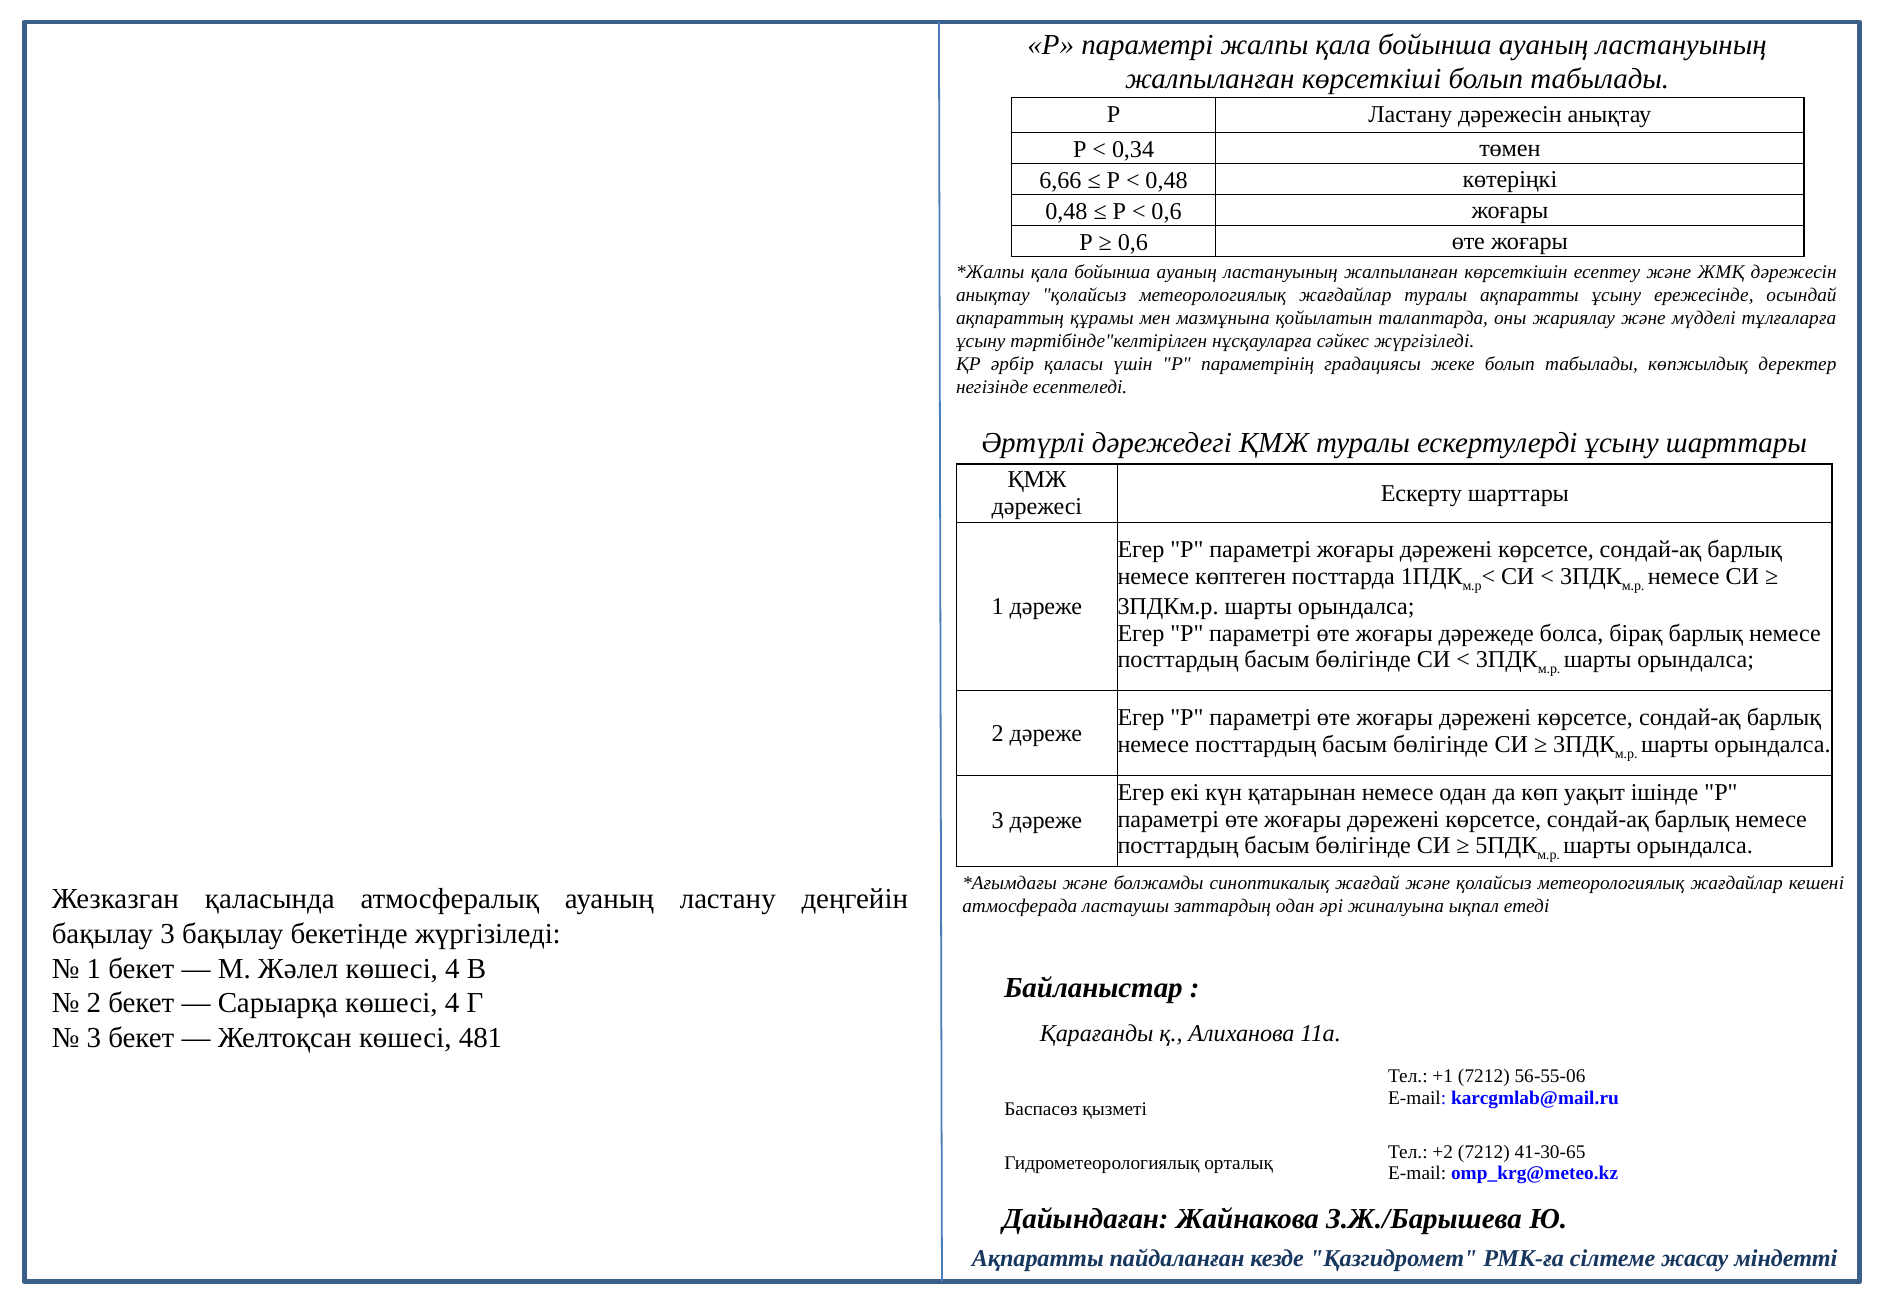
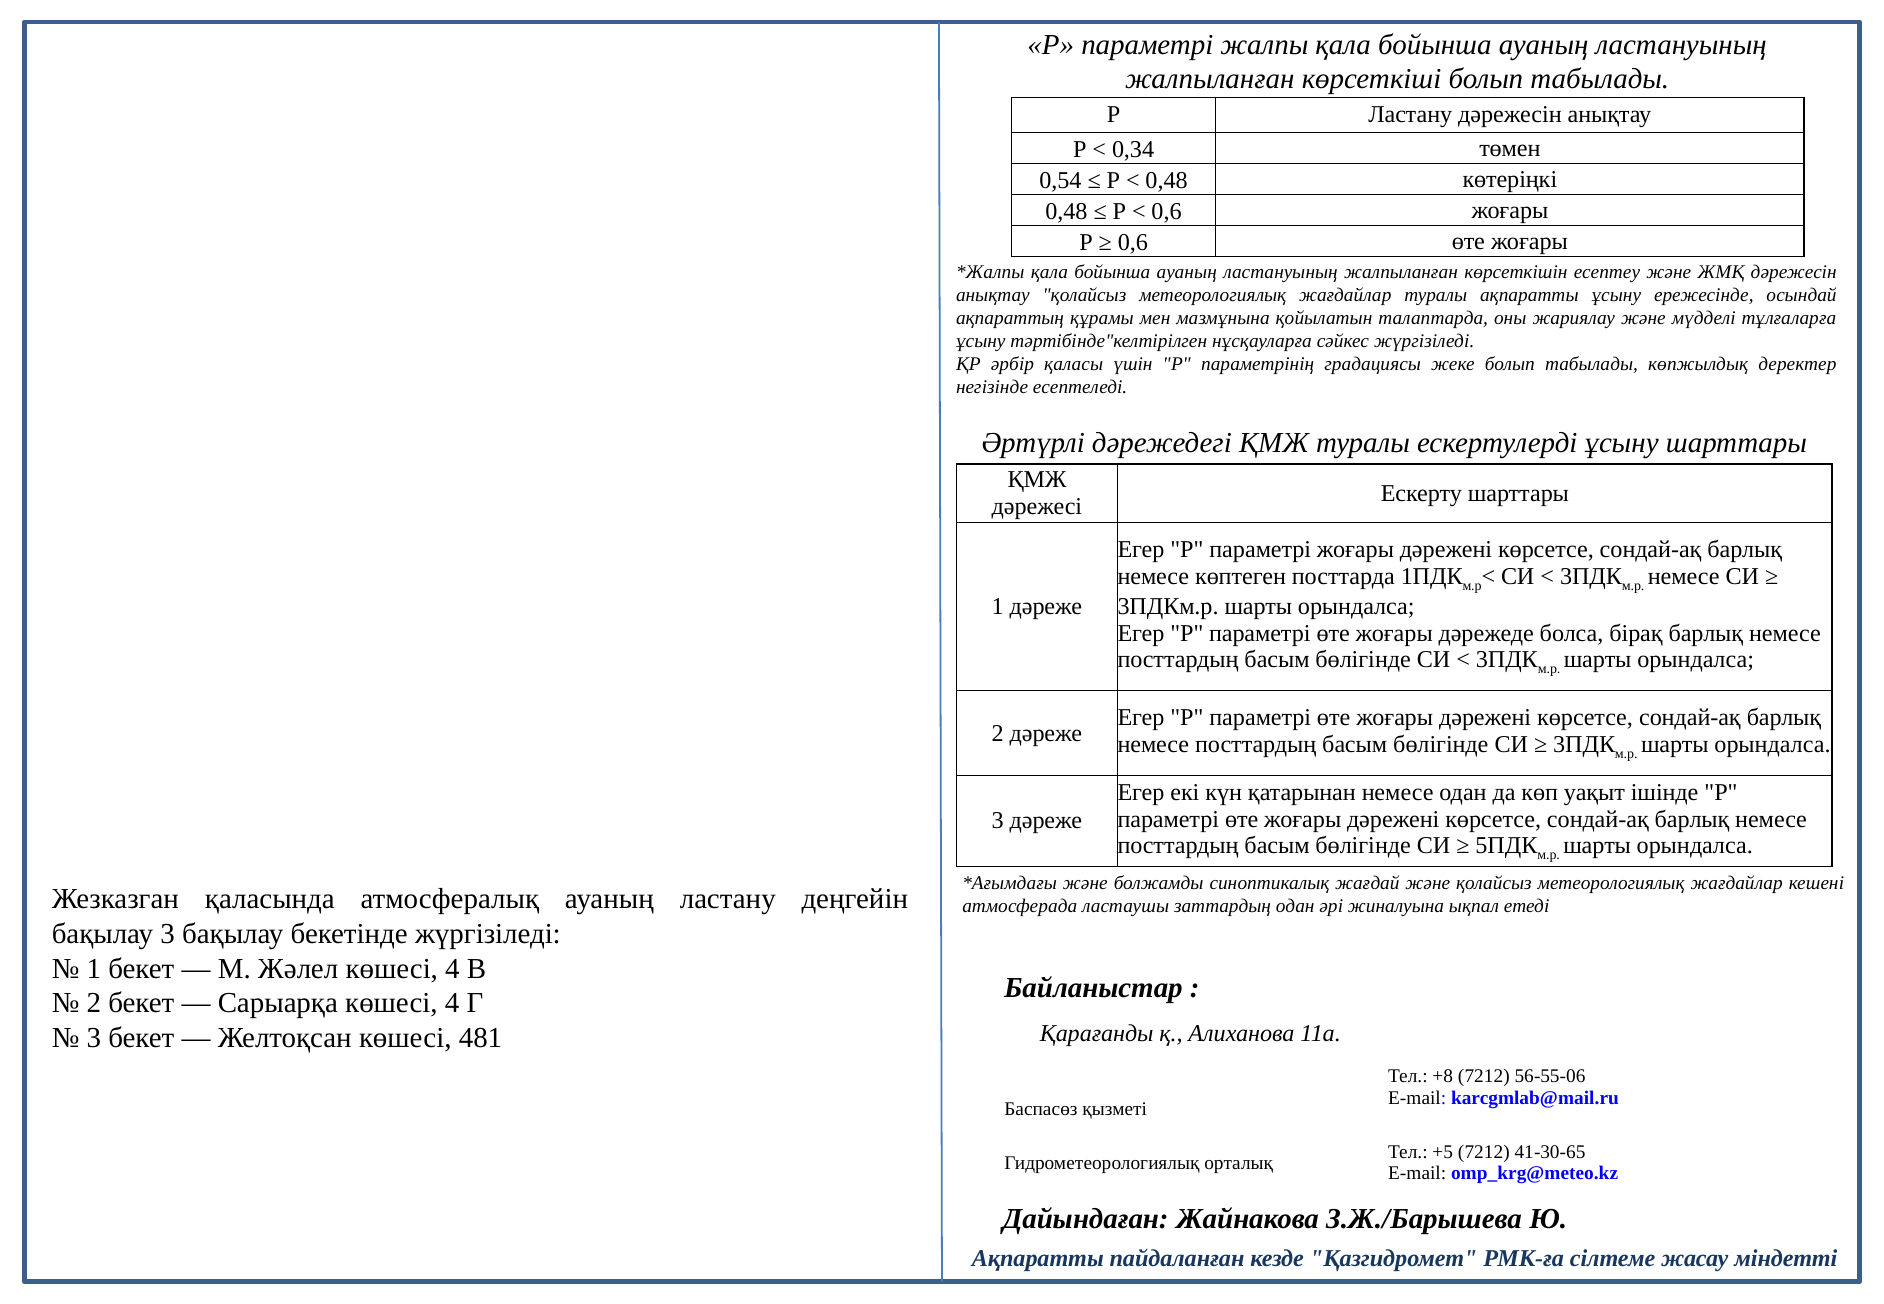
6,66: 6,66 -> 0,54
+1: +1 -> +8
+2: +2 -> +5
